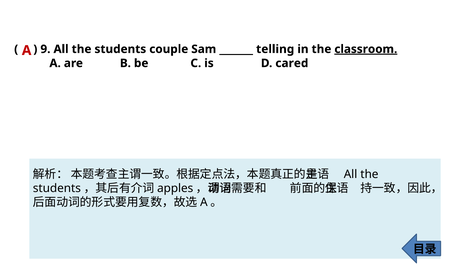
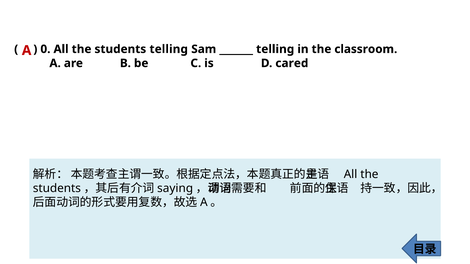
9: 9 -> 0
students couple: couple -> telling
classroom underline: present -> none
apples: apples -> saying
